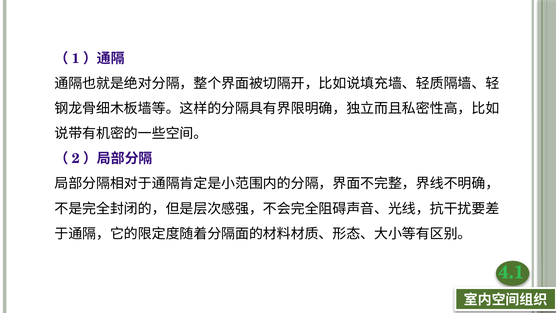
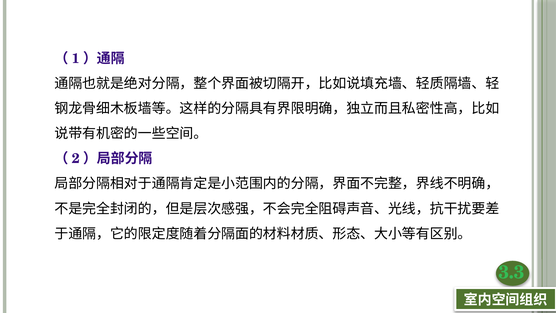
4.1: 4.1 -> 3.3
